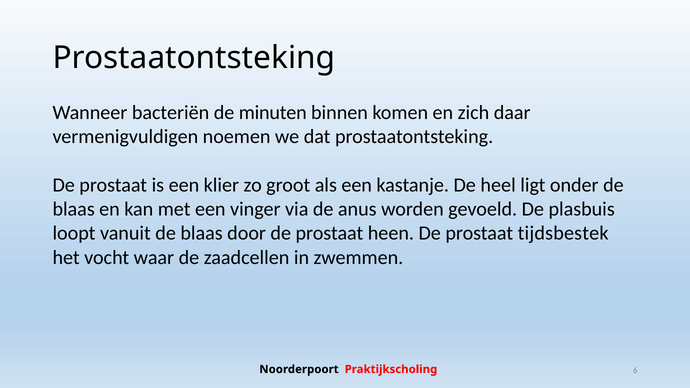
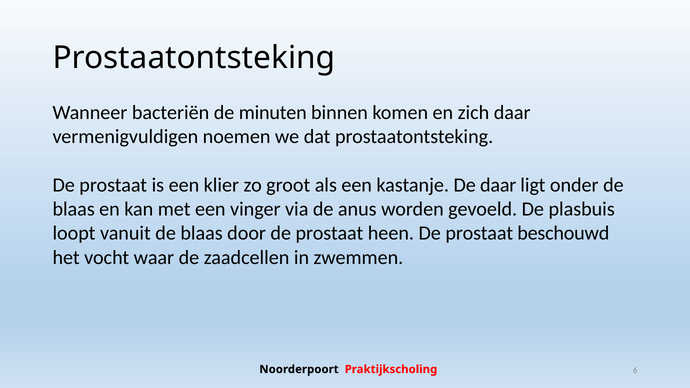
De heel: heel -> daar
tijdsbestek: tijdsbestek -> beschouwd
